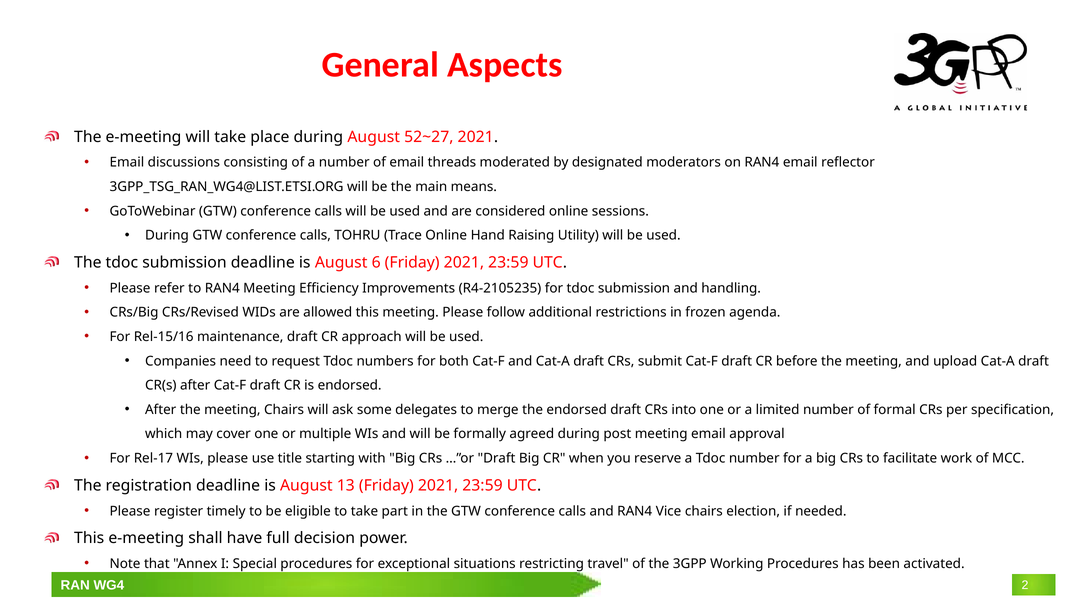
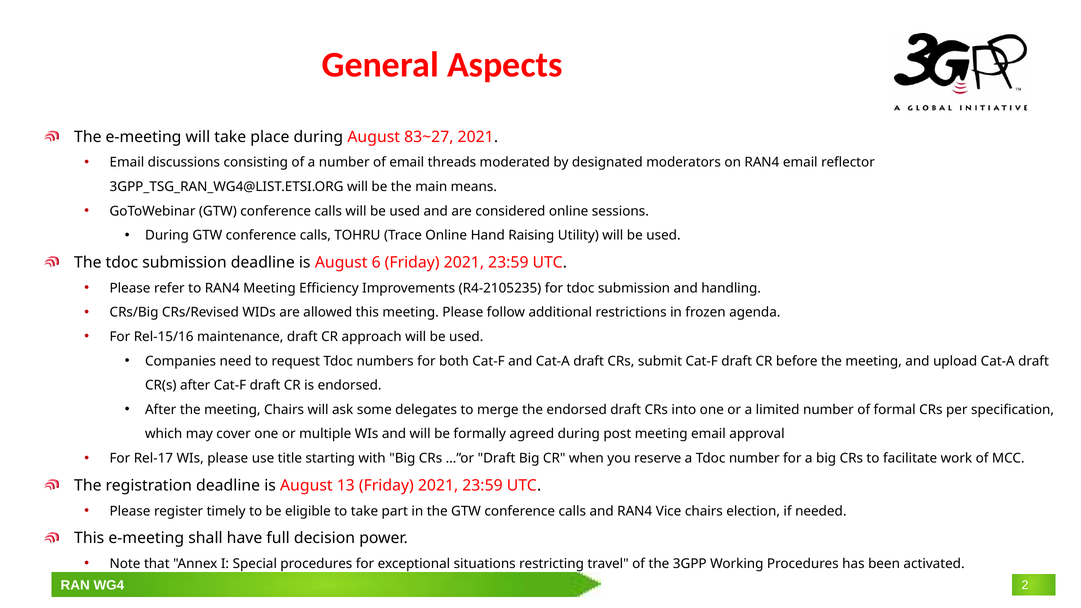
52~27: 52~27 -> 83~27
